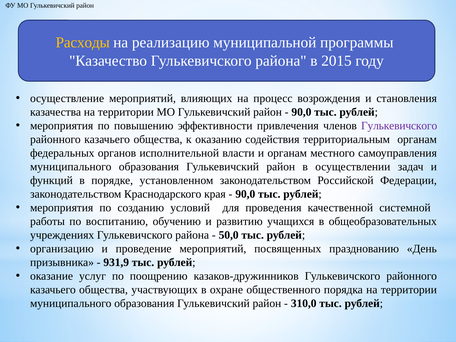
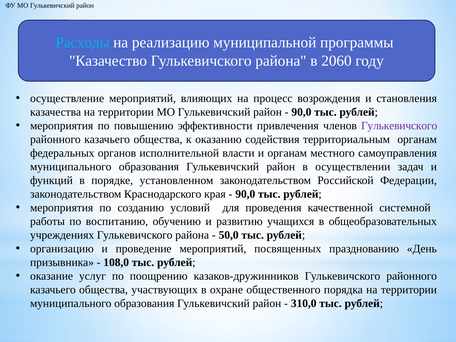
Расходы colour: yellow -> light blue
2015: 2015 -> 2060
931,9: 931,9 -> 108,0
